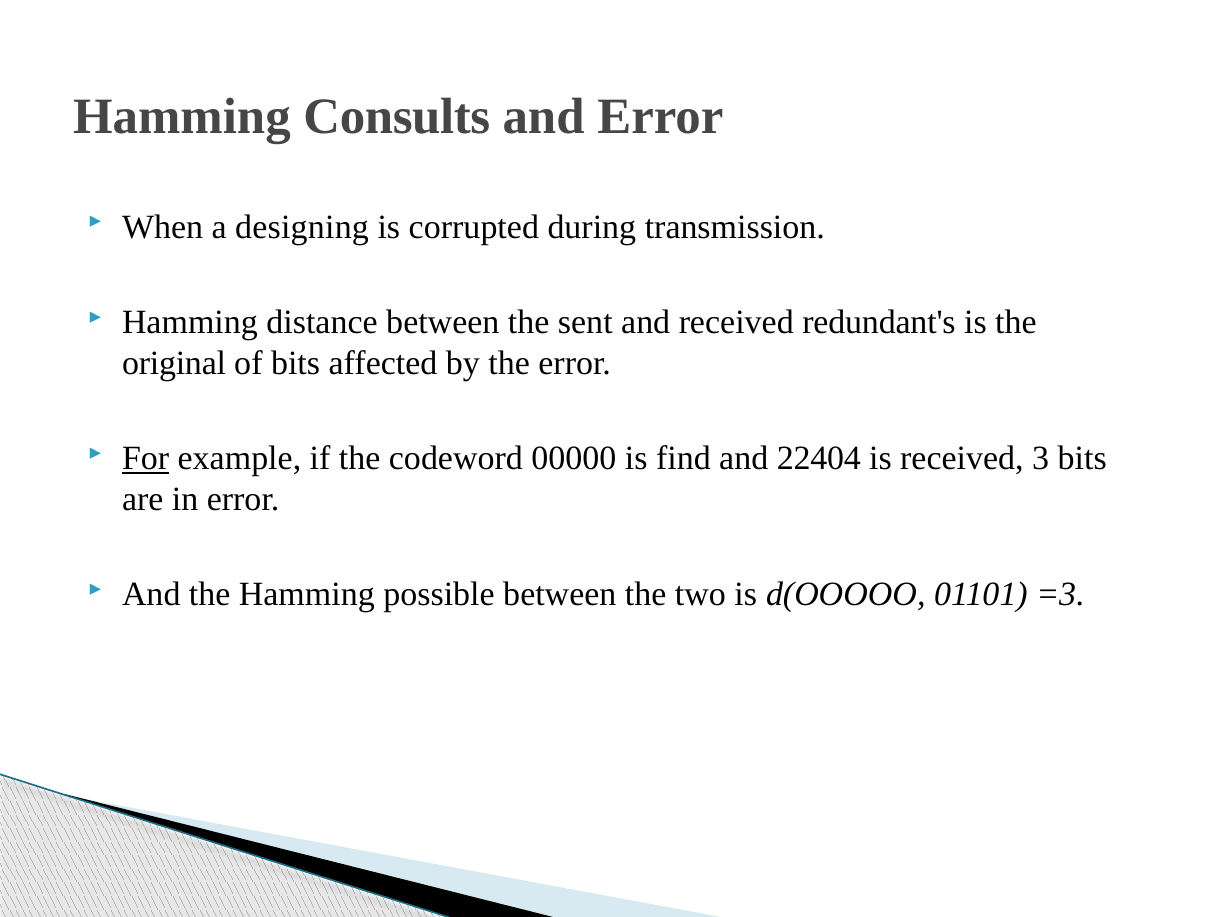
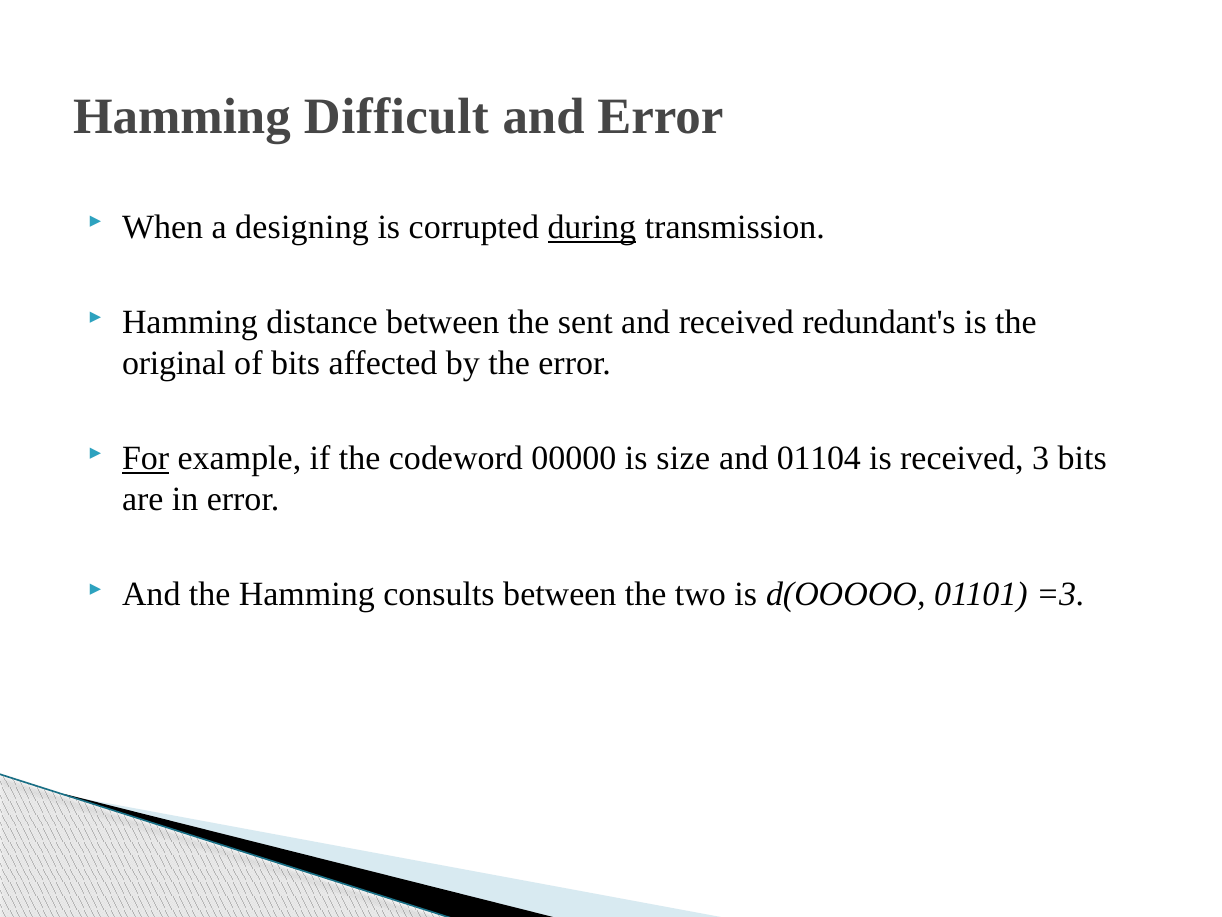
Consults: Consults -> Difficult
during underline: none -> present
find: find -> size
22404: 22404 -> 01104
possible: possible -> consults
